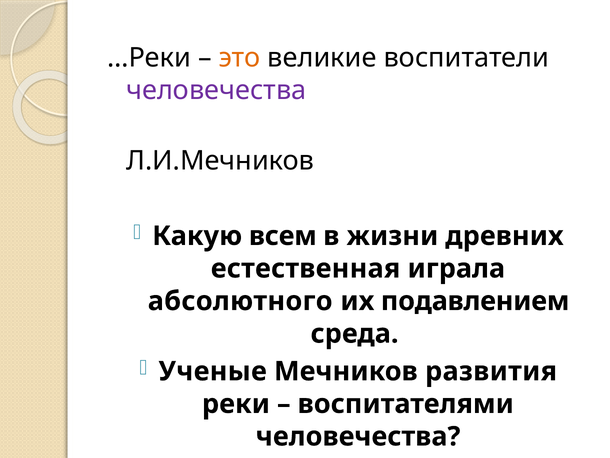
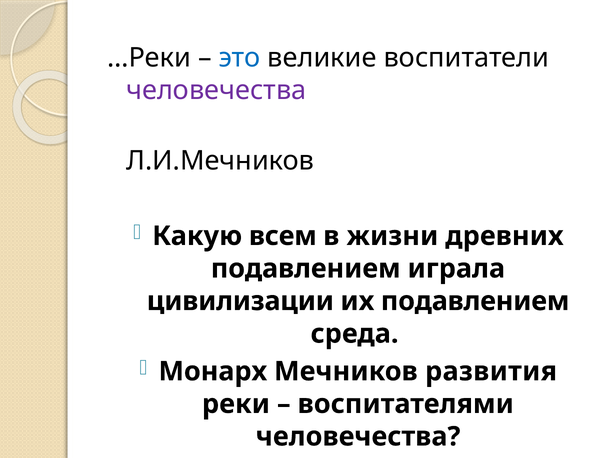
это colour: orange -> blue
естественная at (306, 268): естественная -> подавлением
абсолютного: абсолютного -> цивилизации
Ученые: Ученые -> Монарх
